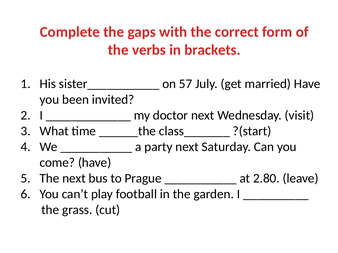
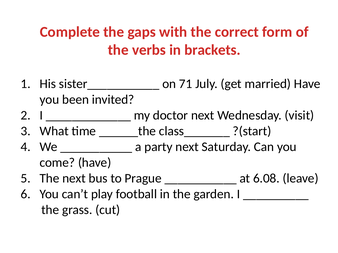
57: 57 -> 71
2.80: 2.80 -> 6.08
